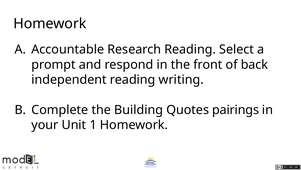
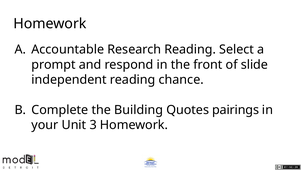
back: back -> slide
writing: writing -> chance
1: 1 -> 3
